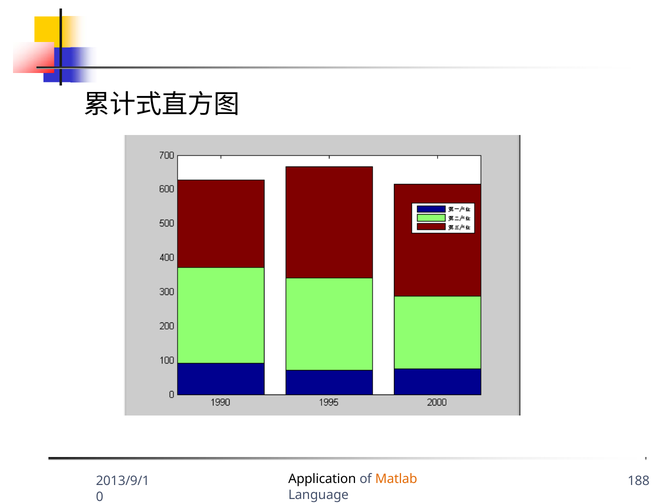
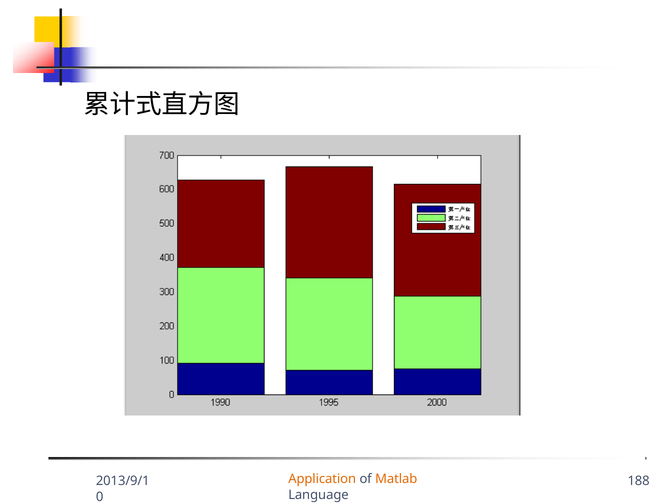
Application colour: black -> orange
